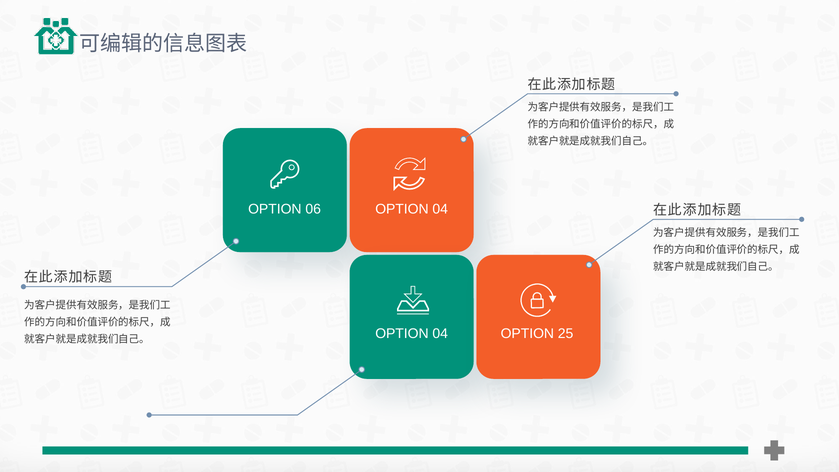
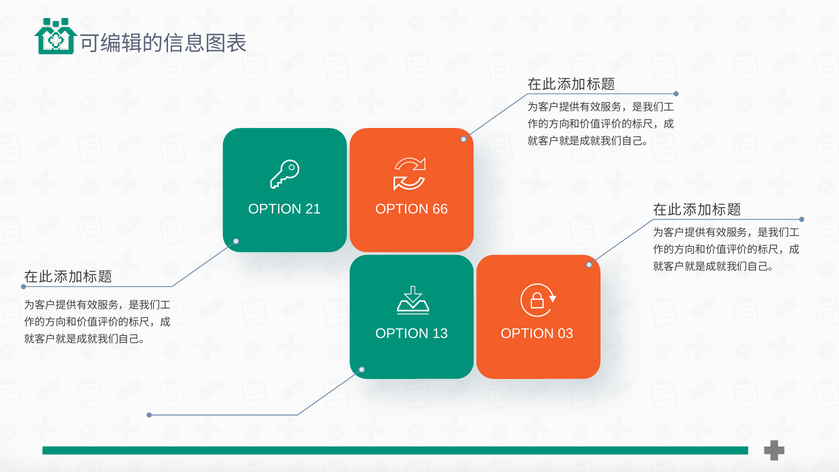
06: 06 -> 21
04 at (440, 209): 04 -> 66
04 at (440, 334): 04 -> 13
25: 25 -> 03
